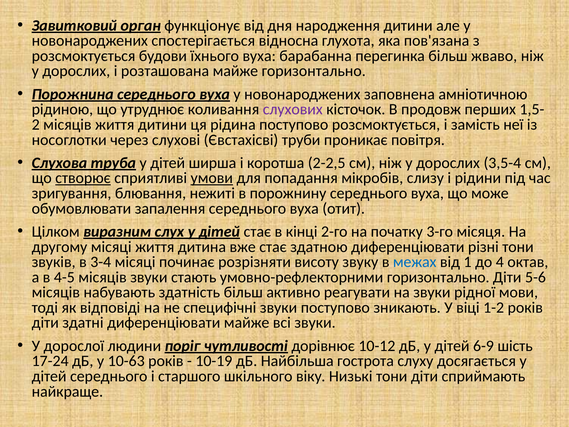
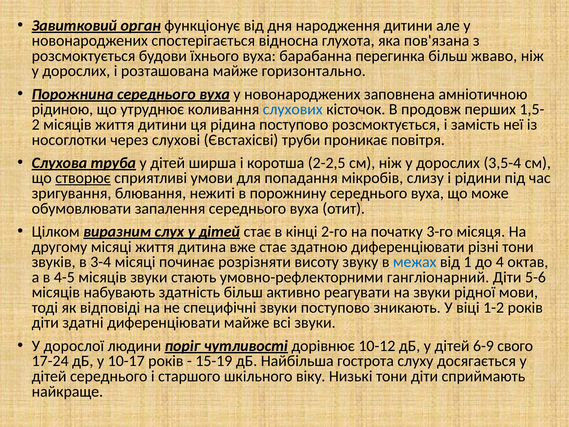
слухових colour: purple -> blue
умови underline: present -> none
умовно-рефлекторними горизонтально: горизонтально -> гангліонарний
шість: шість -> свого
10-63: 10-63 -> 10-17
10-19: 10-19 -> 15-19
